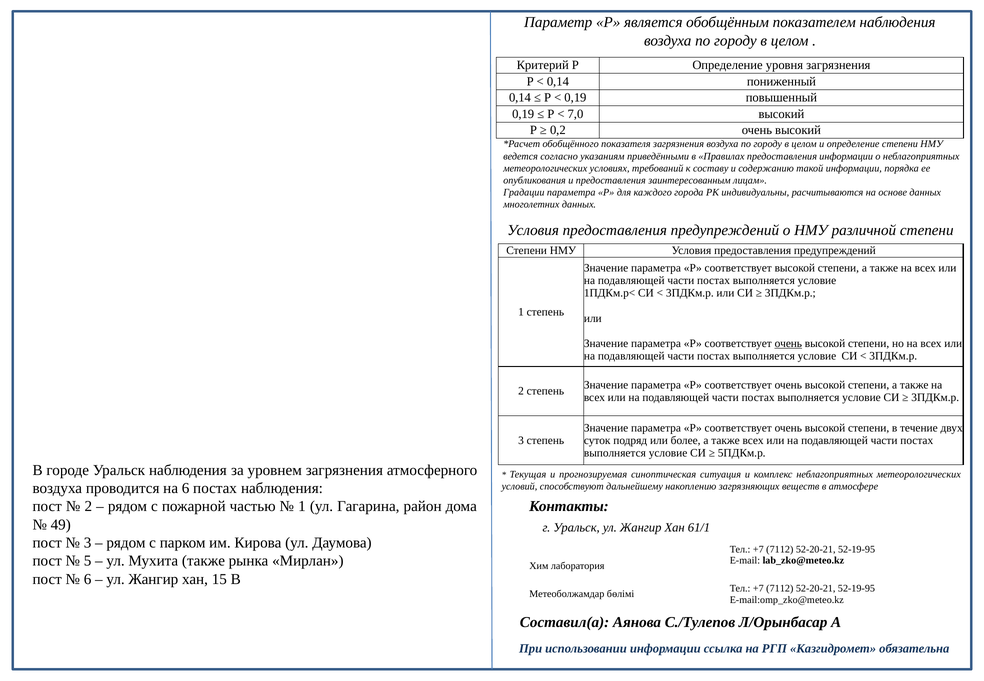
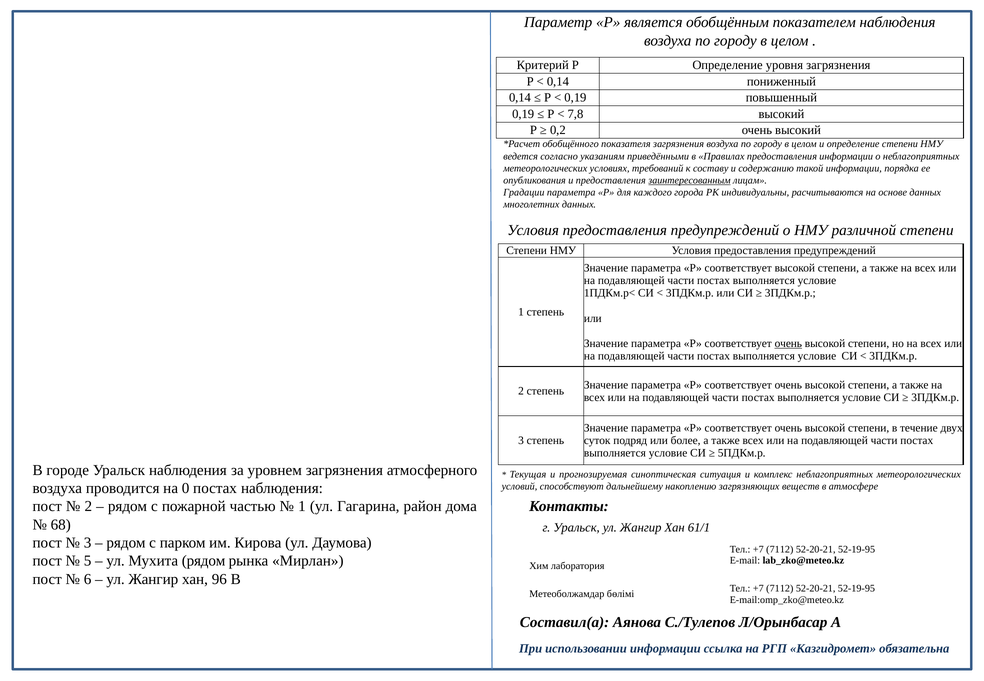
7,0: 7,0 -> 7,8
заинтересованным underline: none -> present
на 6: 6 -> 0
49: 49 -> 68
Мухита также: также -> рядом
15: 15 -> 96
